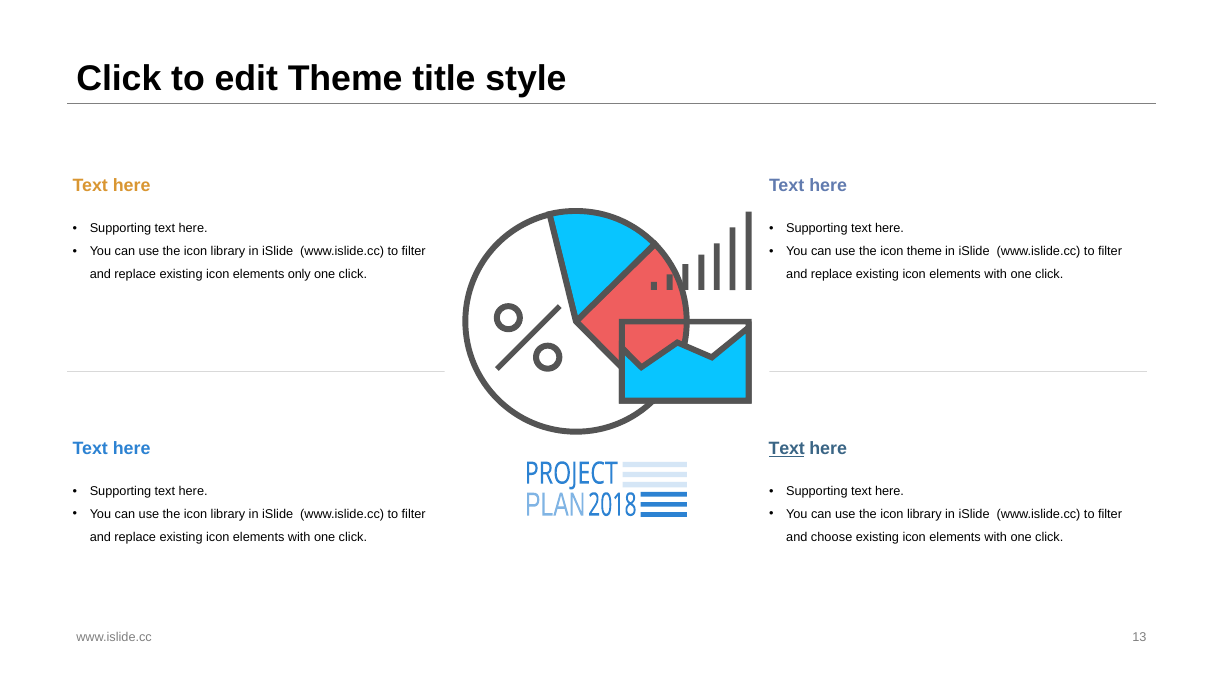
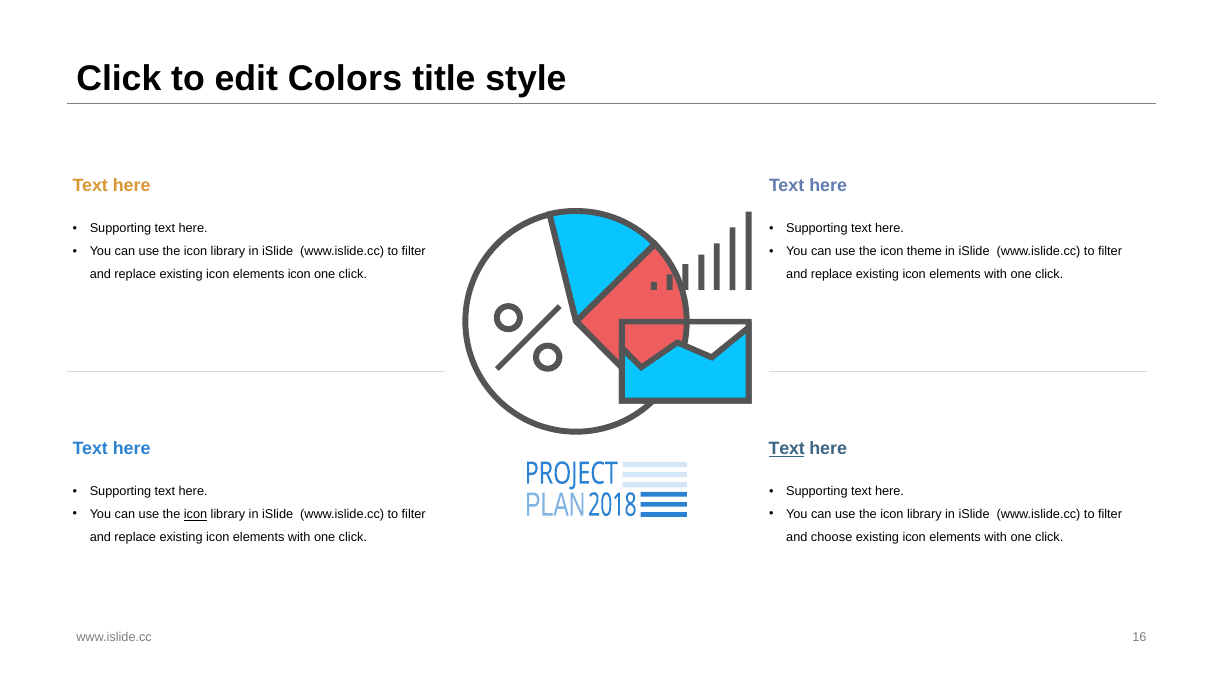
edit Theme: Theme -> Colors
elements only: only -> icon
icon at (196, 514) underline: none -> present
13: 13 -> 16
